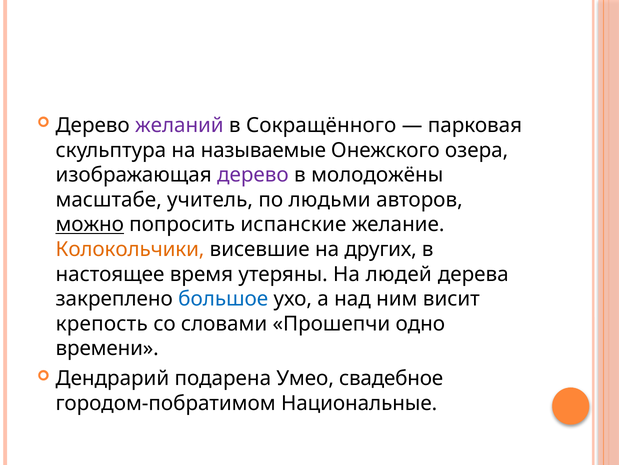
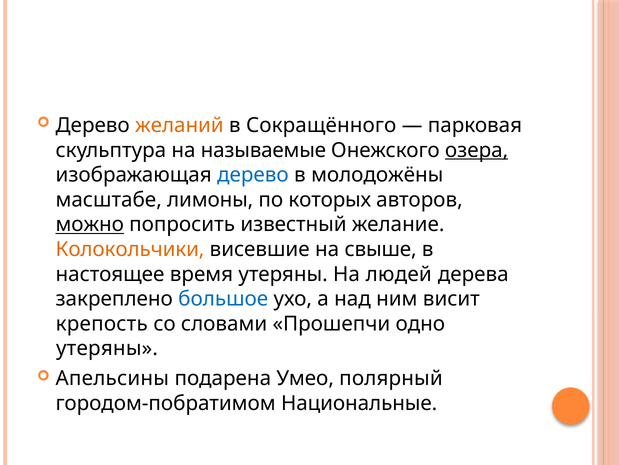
желаний colour: purple -> orange
озера underline: none -> present
дерево at (253, 175) colour: purple -> blue
учитель: учитель -> лимоны
людьми: людьми -> которых
испанские: испанские -> известный
других: других -> свыше
времени at (107, 348): времени -> утеряны
Дендрарий: Дендрарий -> Апельсины
свадебное: свадебное -> полярный
